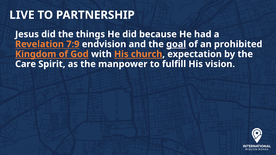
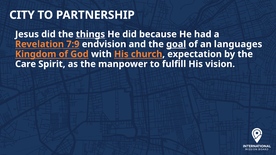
LIVE: LIVE -> CITY
things underline: none -> present
prohibited: prohibited -> languages
